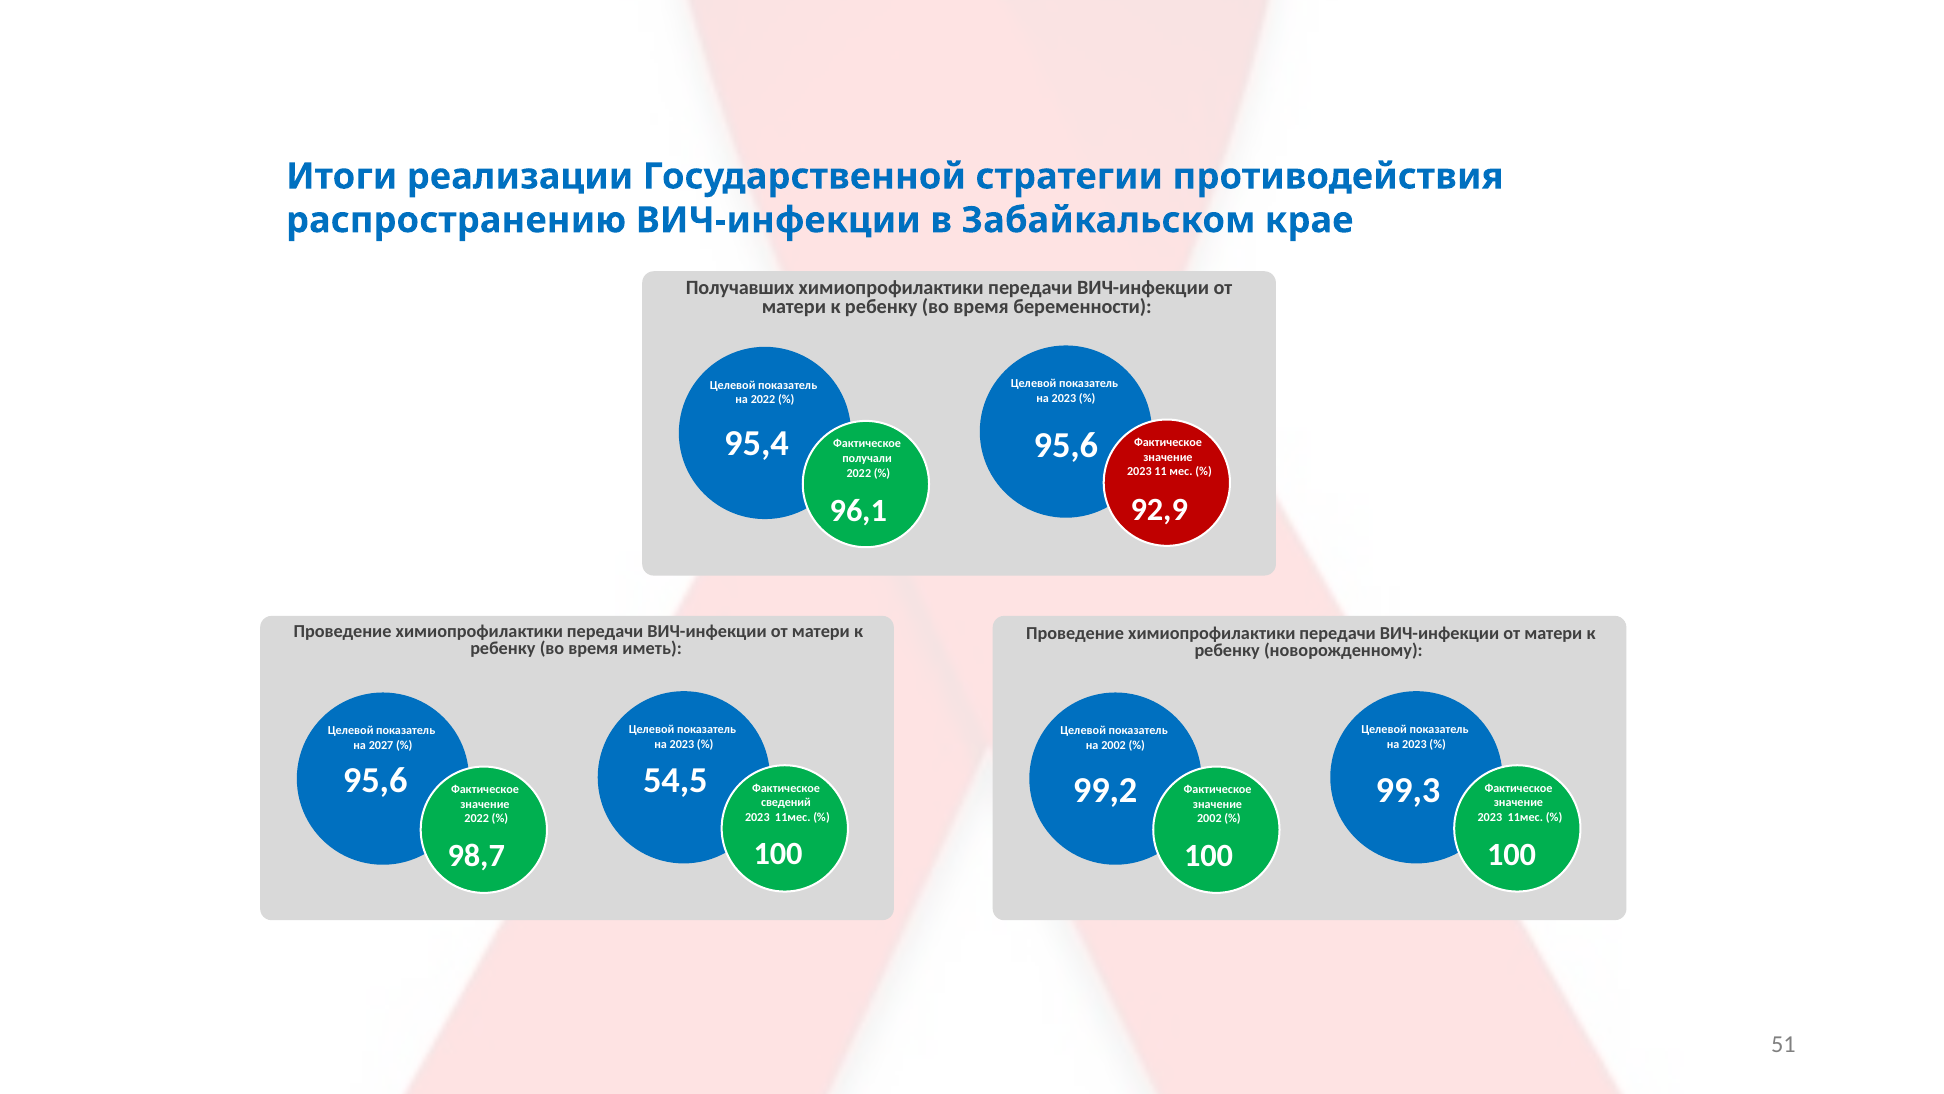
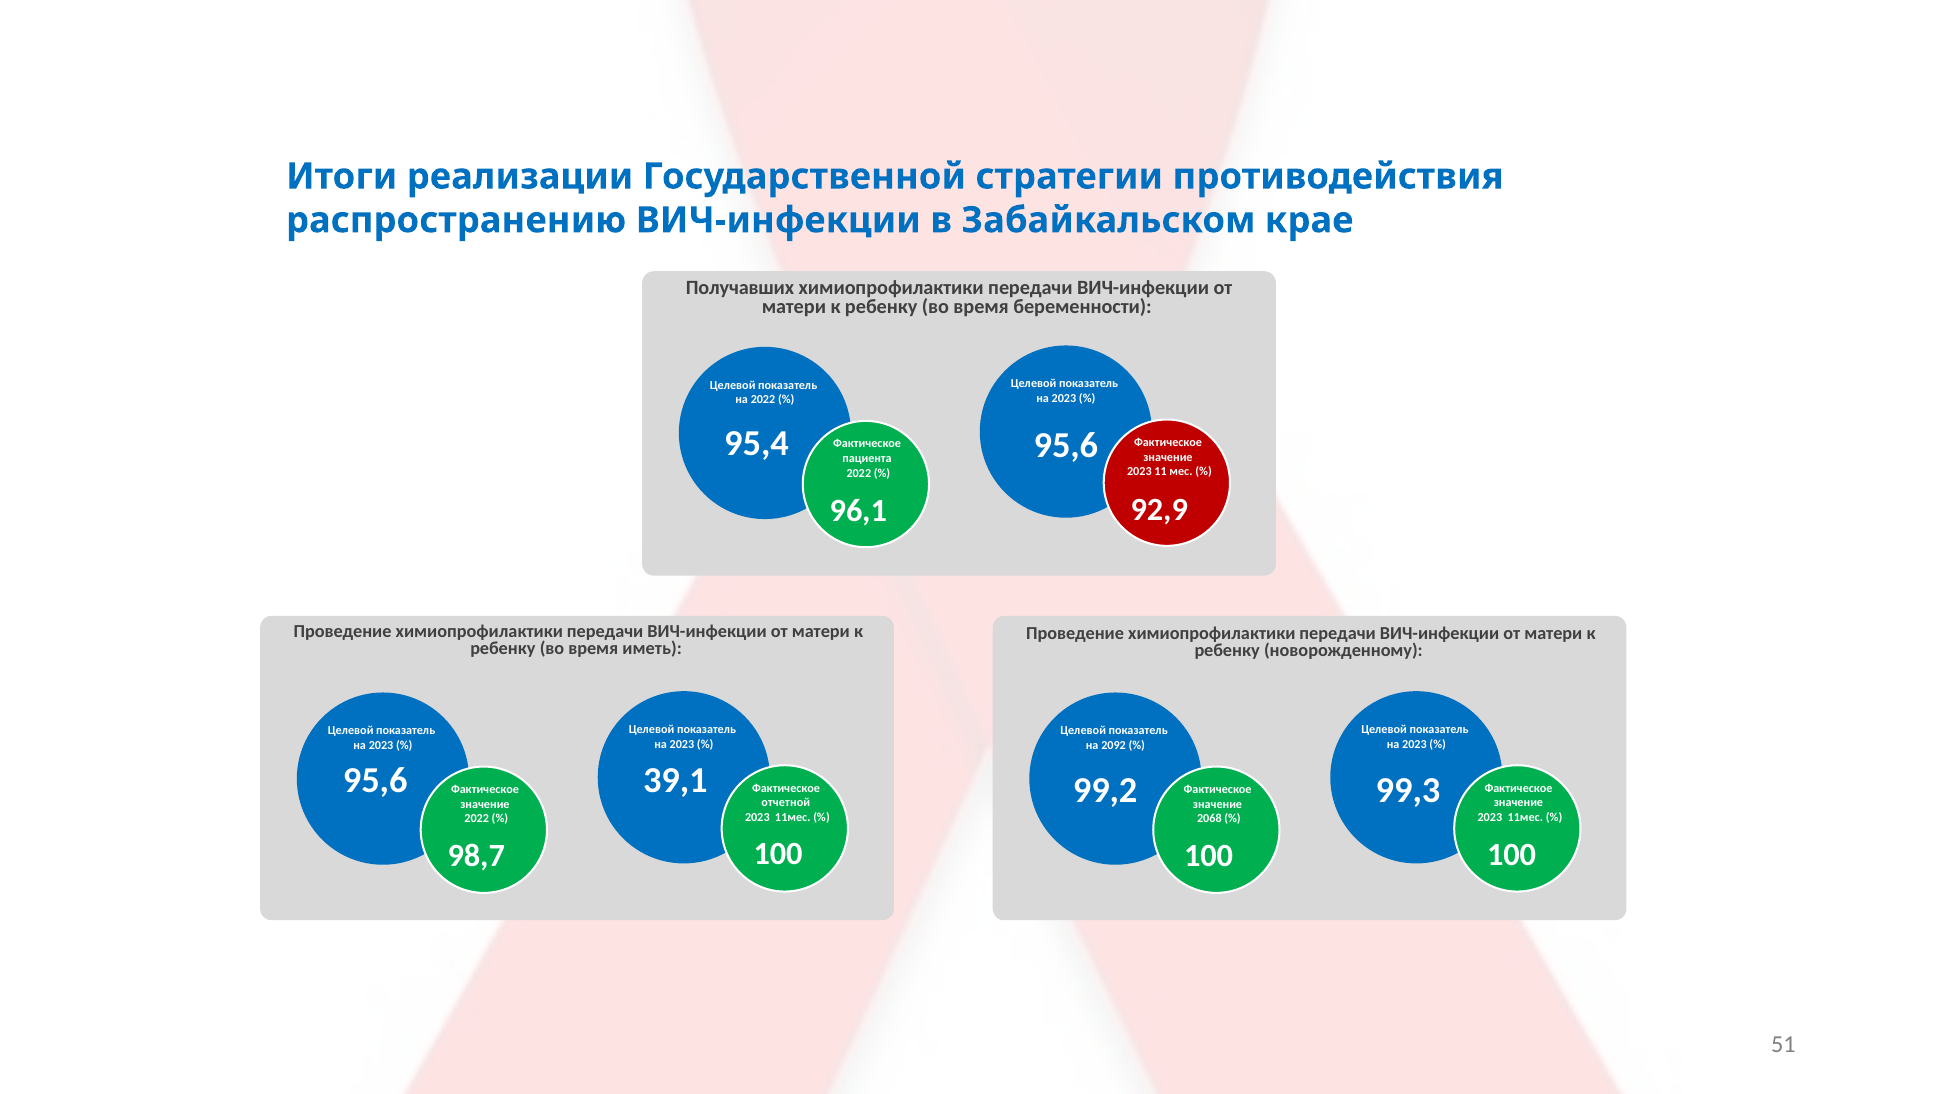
получали: получали -> пациента
2027 at (381, 745): 2027 -> 2023
на 2002: 2002 -> 2092
54,5: 54,5 -> 39,1
сведений: сведений -> отчетной
2002 at (1209, 818): 2002 -> 2068
